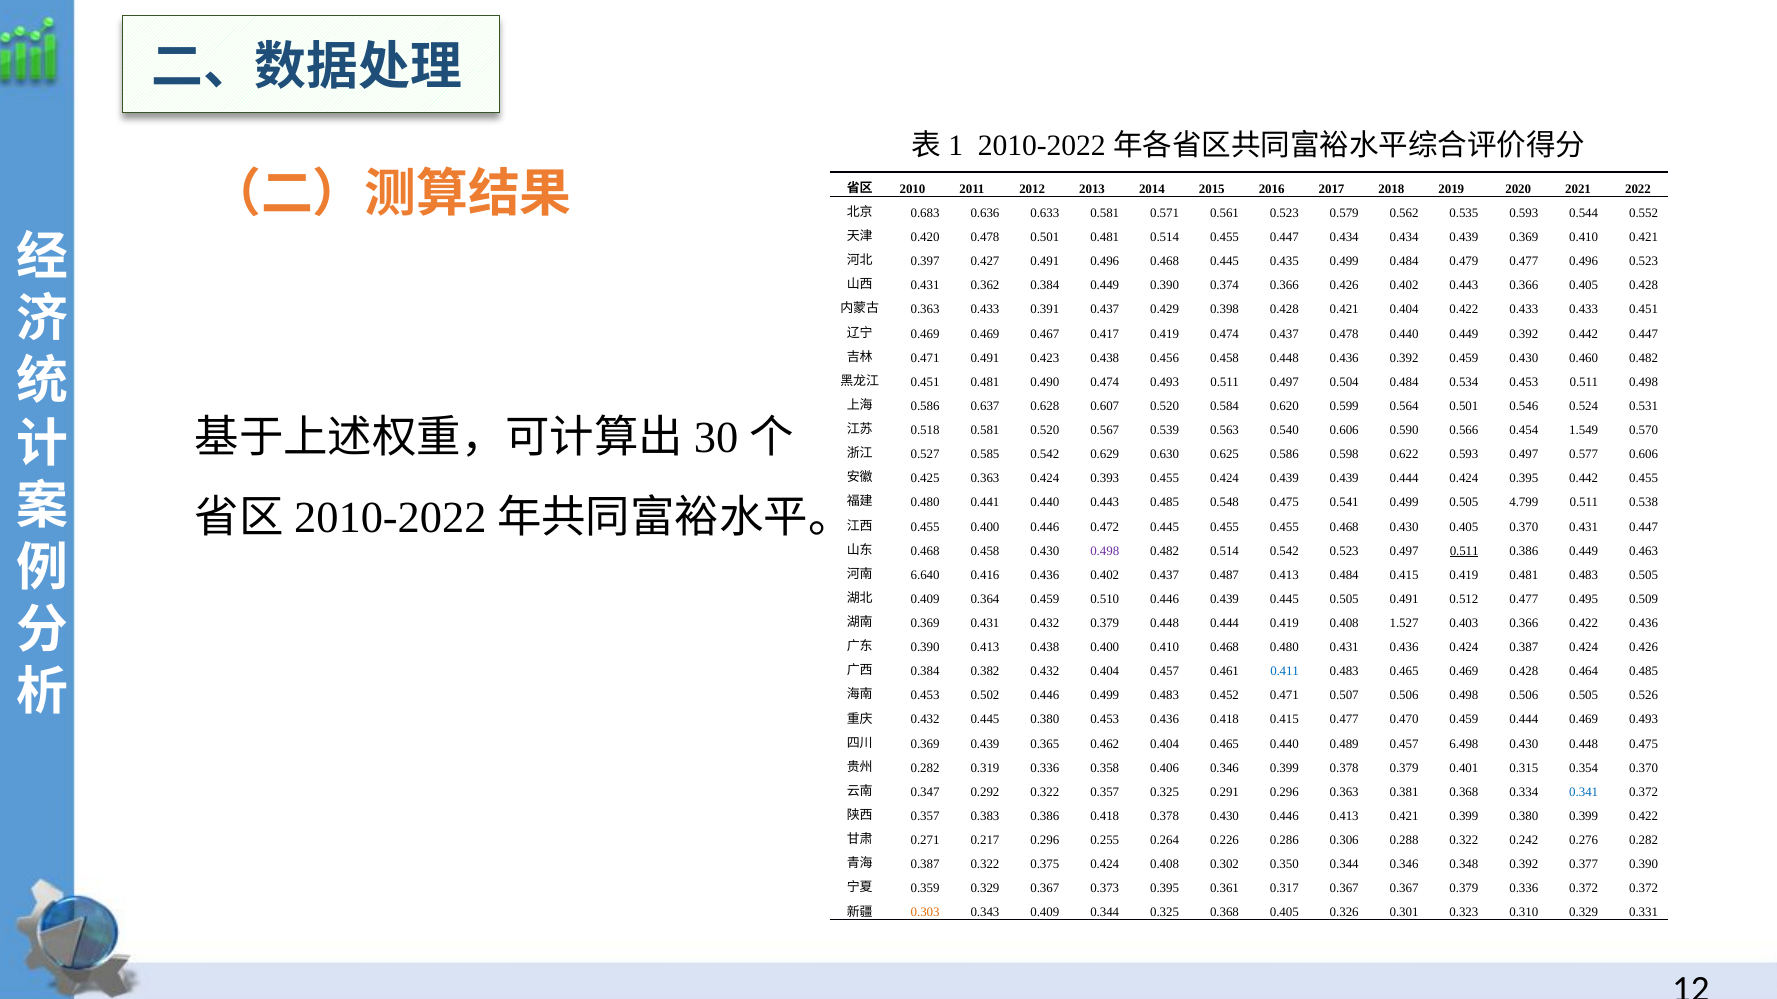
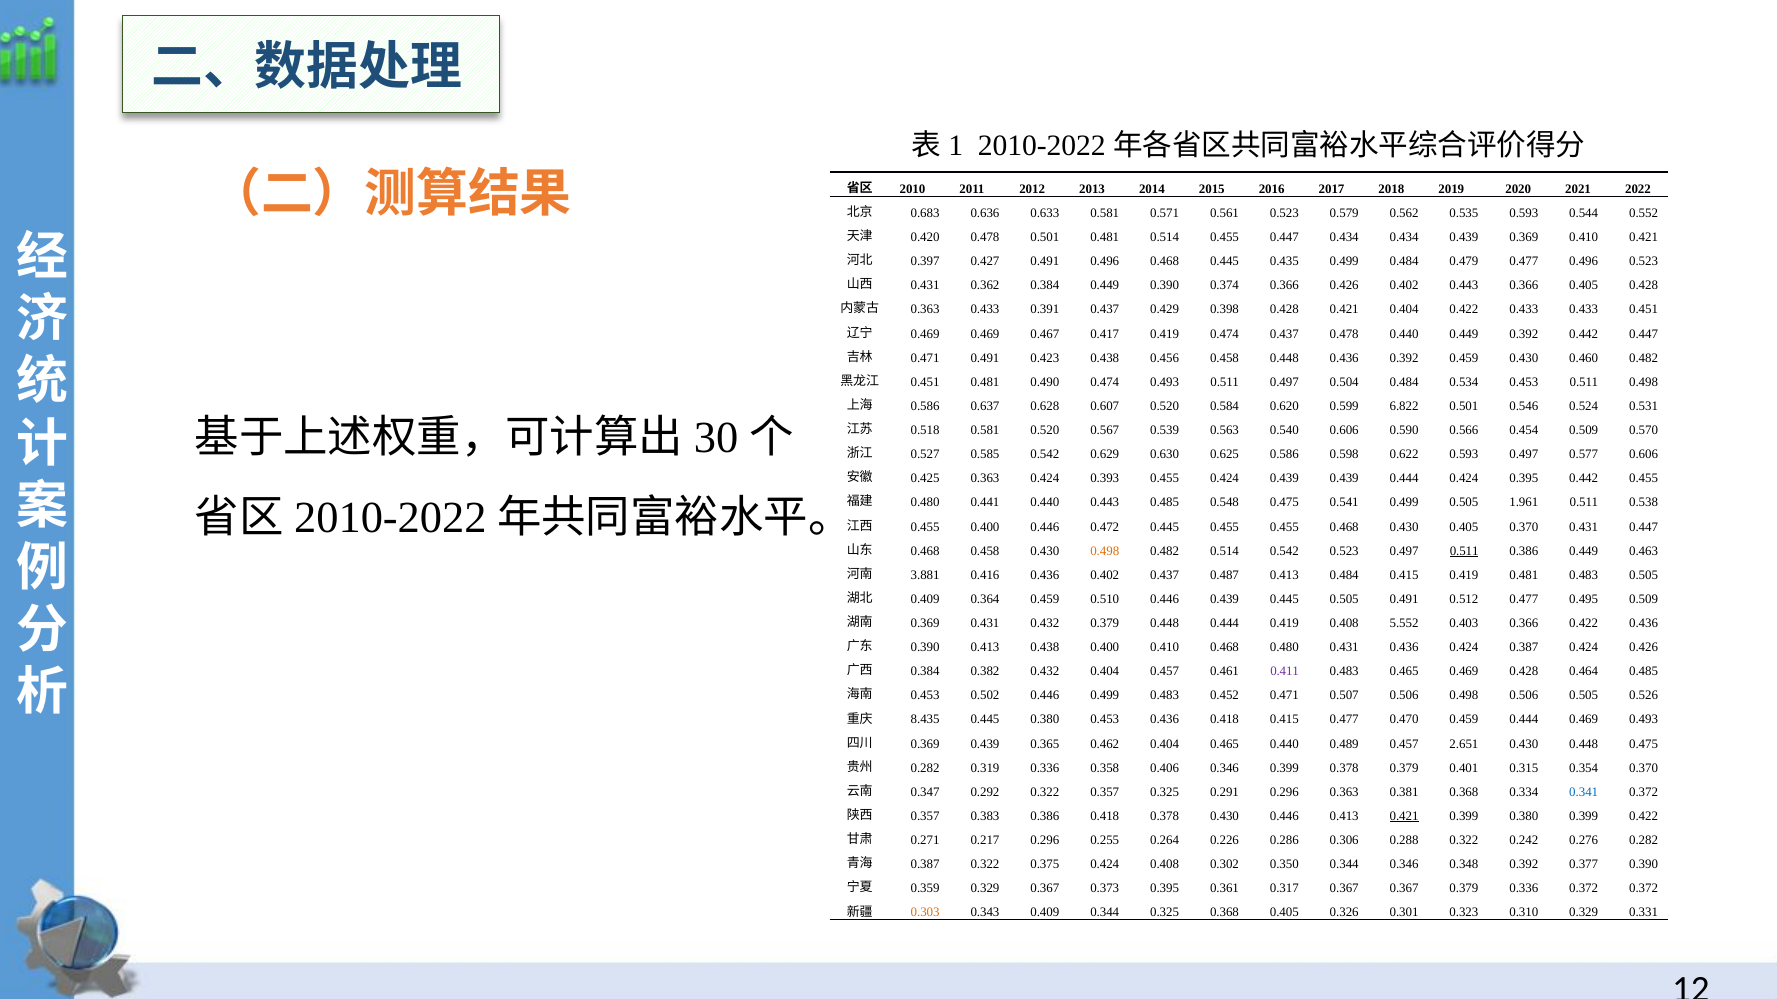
0.564: 0.564 -> 6.822
0.454 1.549: 1.549 -> 0.509
4.799: 4.799 -> 1.961
0.498 at (1105, 551) colour: purple -> orange
6.640: 6.640 -> 3.881
1.527: 1.527 -> 5.552
0.411 colour: blue -> purple
0.432 at (925, 720): 0.432 -> 8.435
6.498: 6.498 -> 2.651
0.421 at (1404, 817) underline: none -> present
